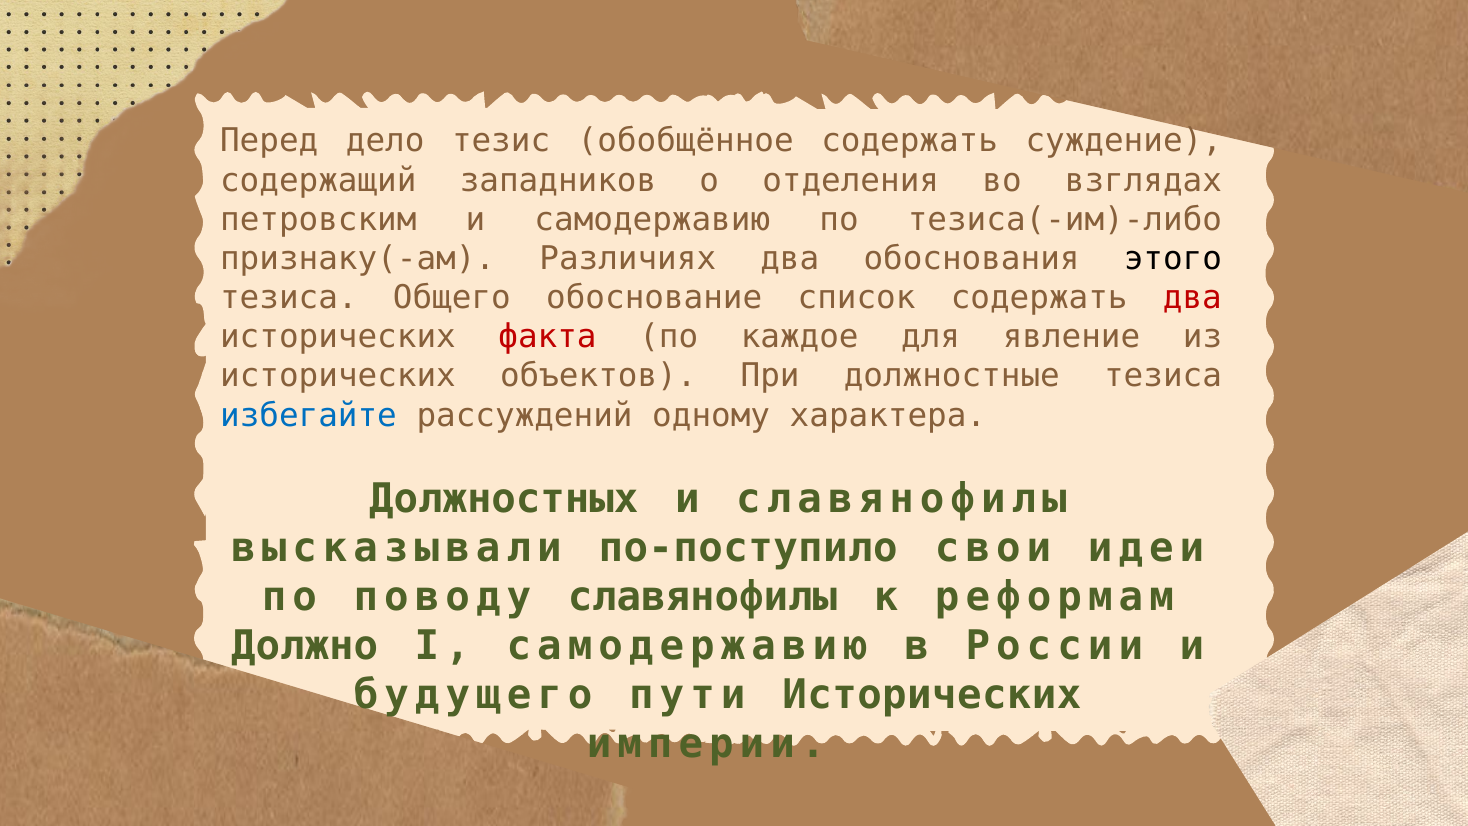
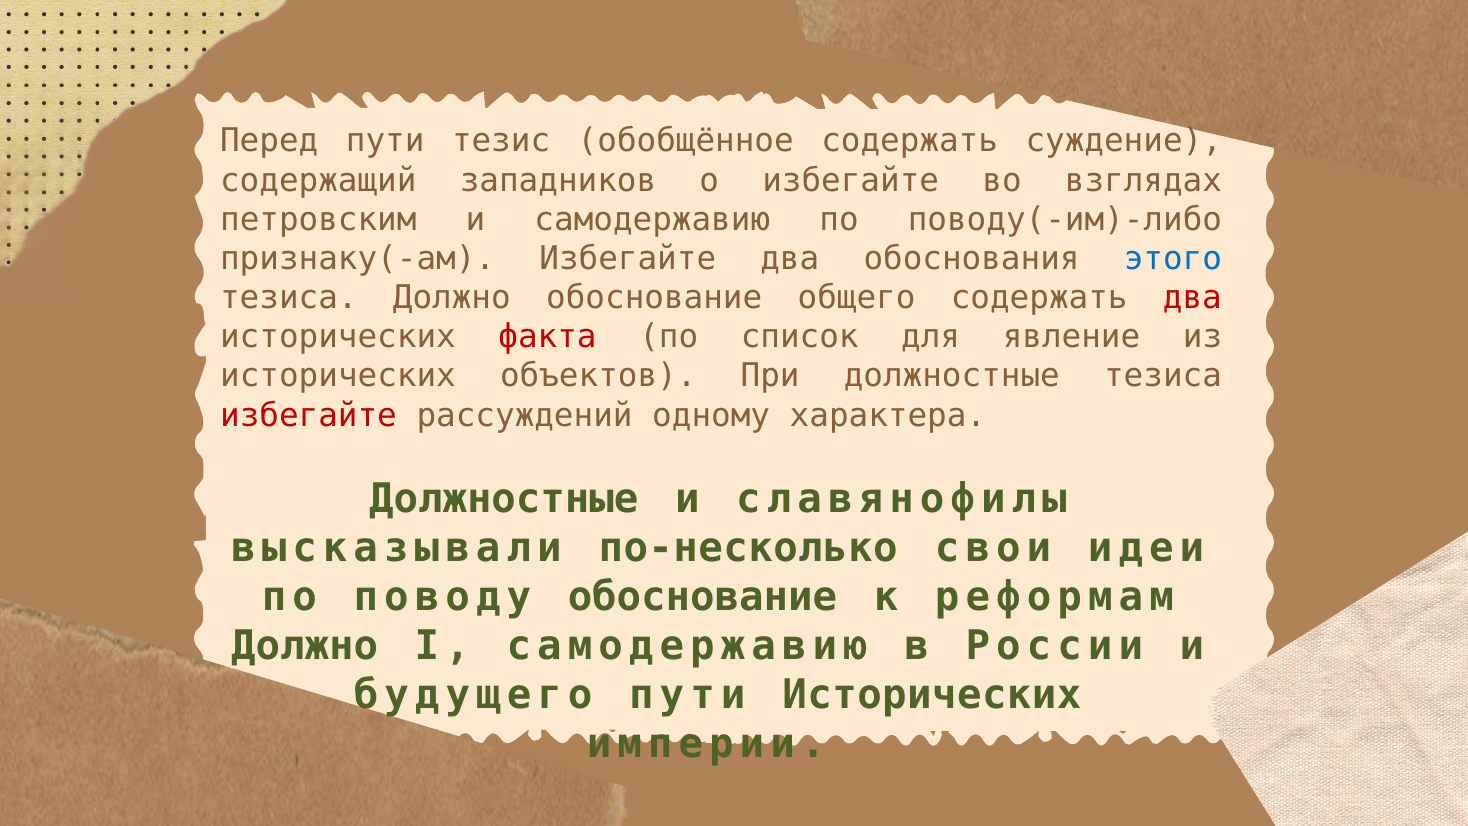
Перед дело: дело -> пути
о отделения: отделения -> избегайте
тезиса(-им)-либо: тезиса(-им)-либо -> поводу(-им)-либо
признаку(-ам Различиях: Различиях -> Избегайте
этого colour: black -> blue
тезиса Общего: Общего -> Должно
список: список -> общего
каждое: каждое -> список
избегайте at (309, 415) colour: blue -> red
Должностных at (504, 499): Должностных -> Должностные
по-поступило: по-поступило -> по-несколько
поводу славянофилы: славянофилы -> обоснование
